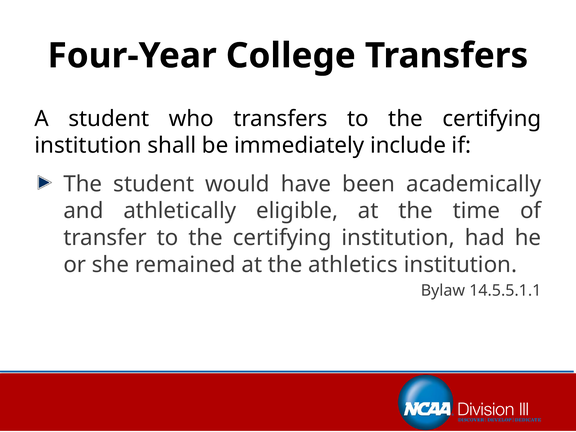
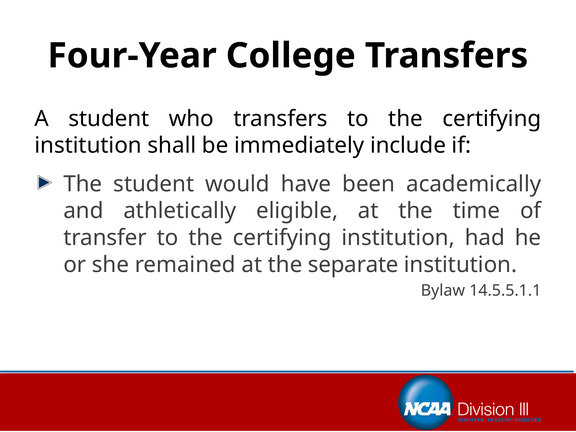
athletics: athletics -> separate
